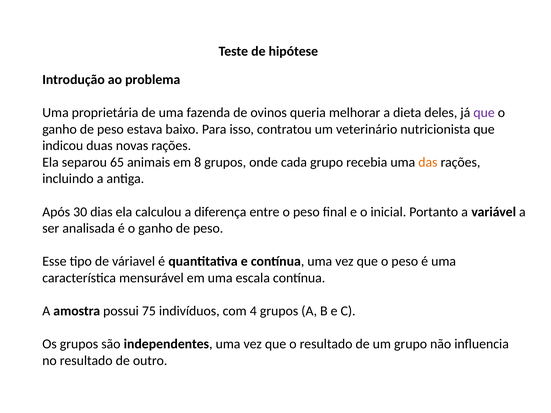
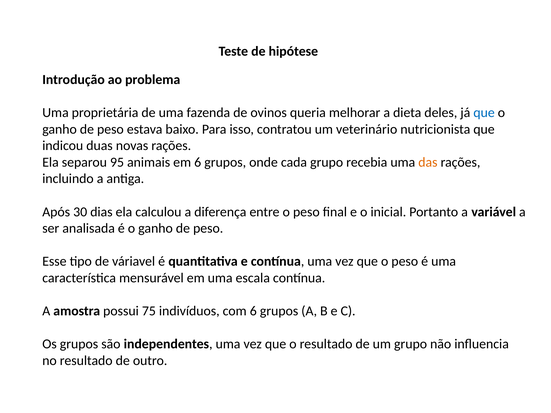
que at (484, 113) colour: purple -> blue
65: 65 -> 95
em 8: 8 -> 6
com 4: 4 -> 6
